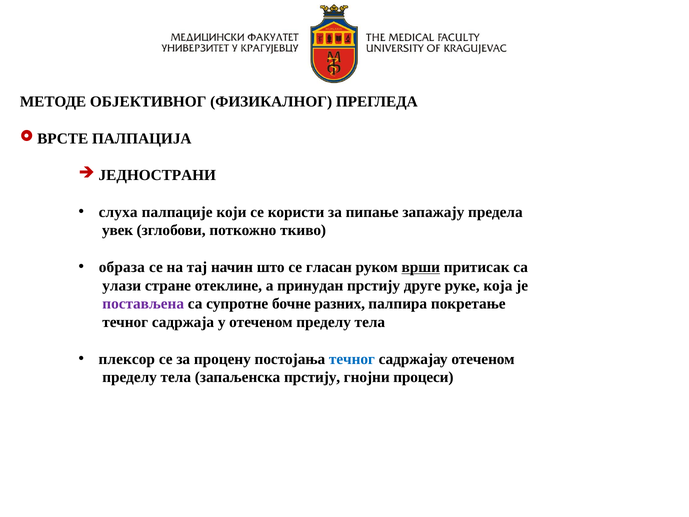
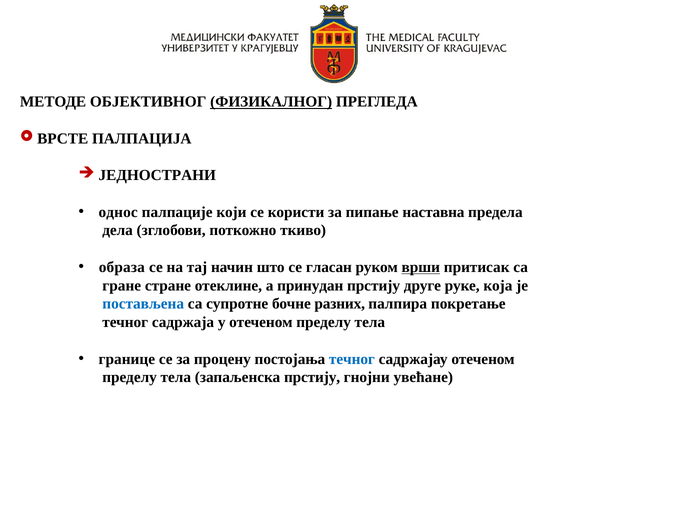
ФИЗИКАЛНОГ underline: none -> present
слуха: слуха -> однос
запажају: запажају -> наставна
увек: увек -> дела
улази: улази -> гране
постављена colour: purple -> blue
плексор: плексор -> границе
процеси: процеси -> увећане
